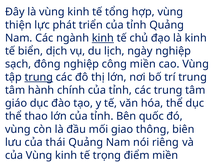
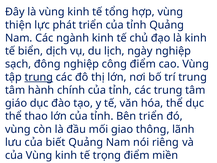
kinh at (103, 38) underline: present -> none
công miền: miền -> điểm
Bên quốc: quốc -> triển
biên: biên -> lãnh
thái: thái -> biết
